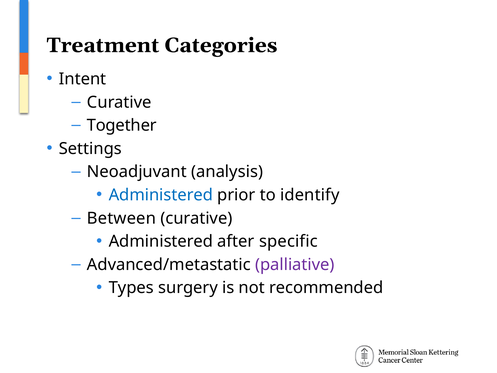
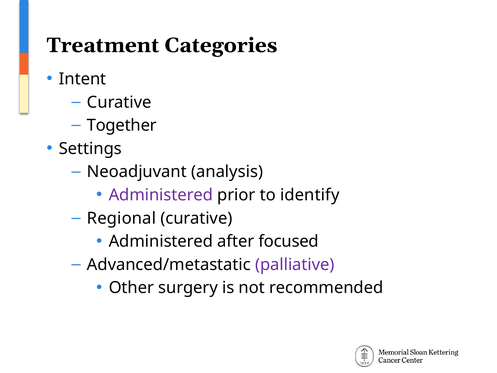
Administered at (161, 195) colour: blue -> purple
Between: Between -> Regional
specific: specific -> focused
Types: Types -> Other
